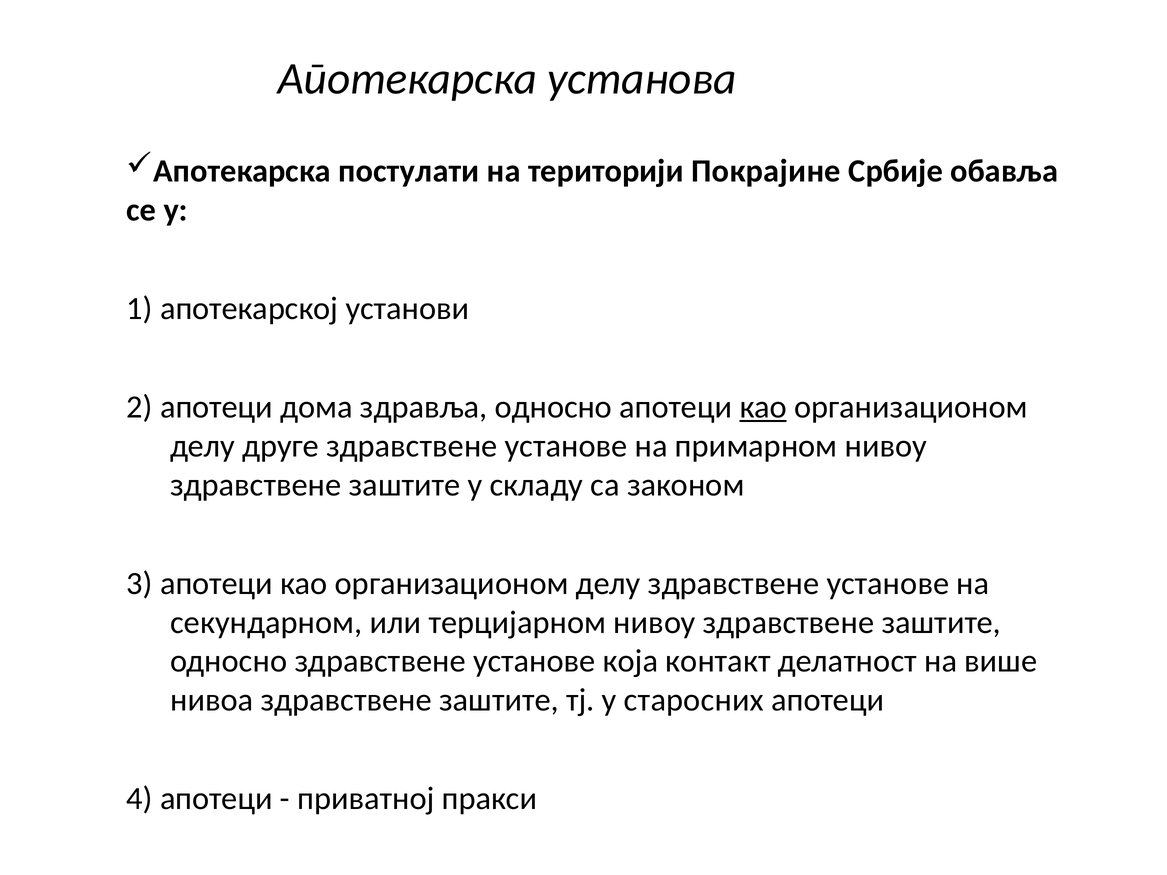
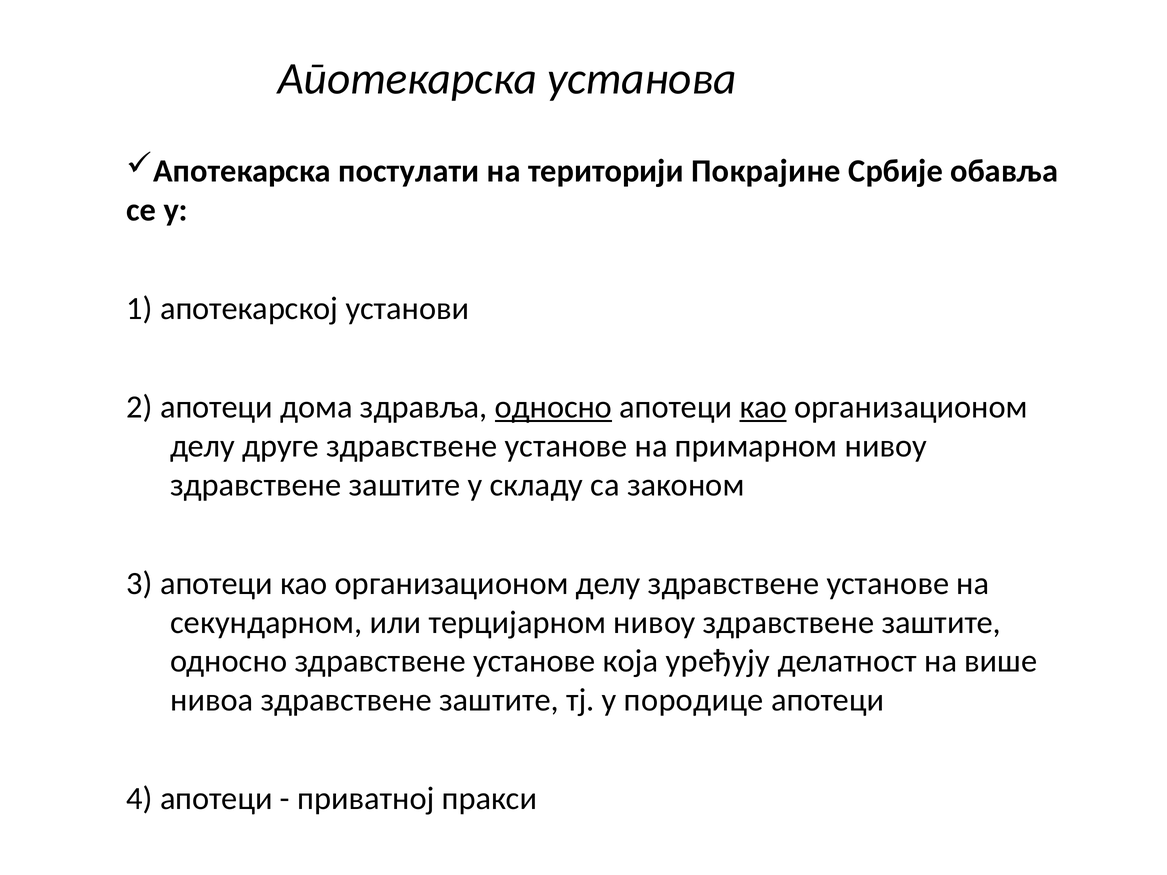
односно at (553, 407) underline: none -> present
контакт: контакт -> уређују
старосних: старосних -> породице
